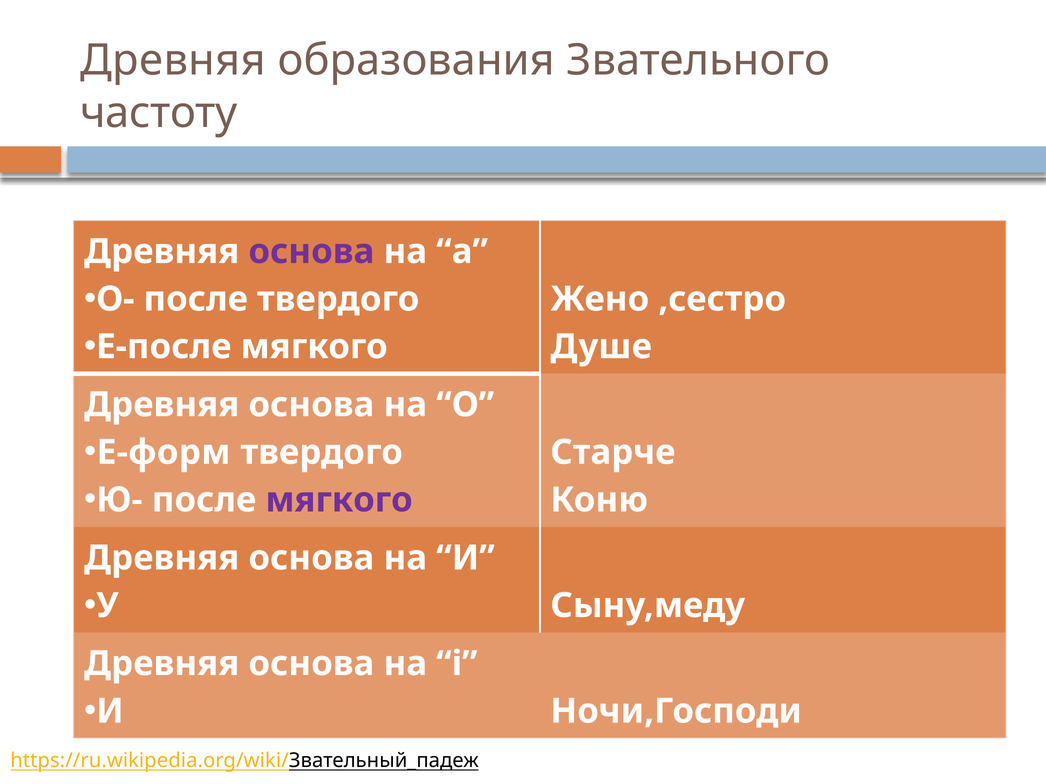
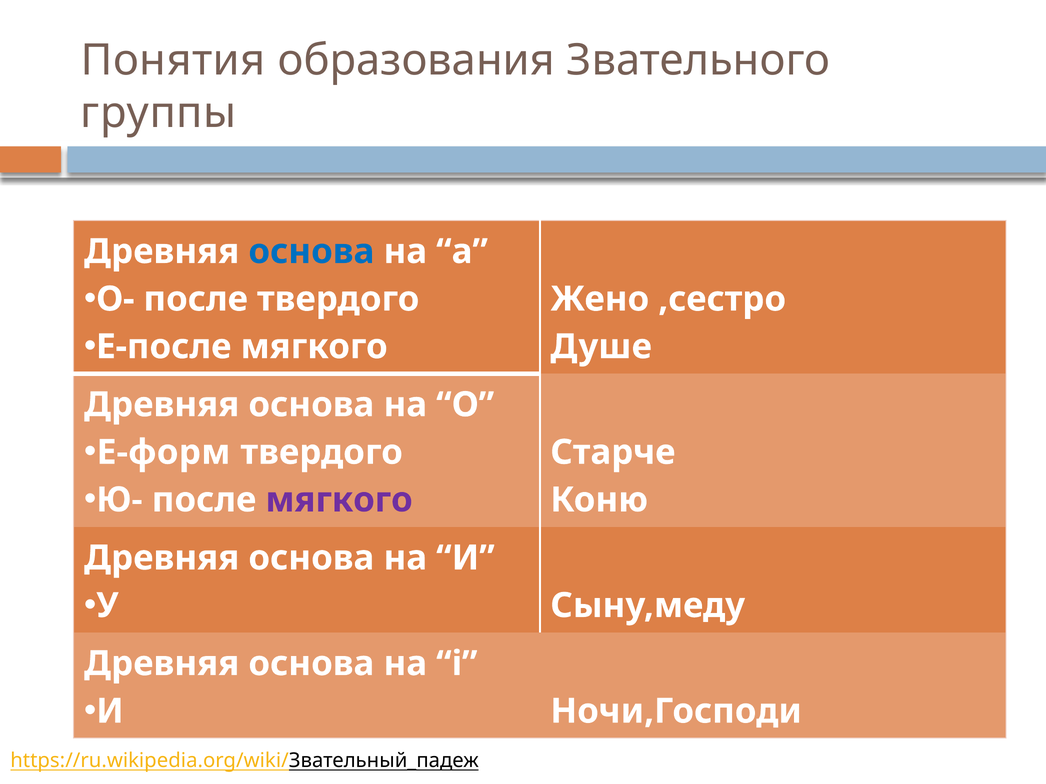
Древняя at (173, 60): Древняя -> Понятия
частоту: частоту -> группы
основа at (311, 252) colour: purple -> blue
